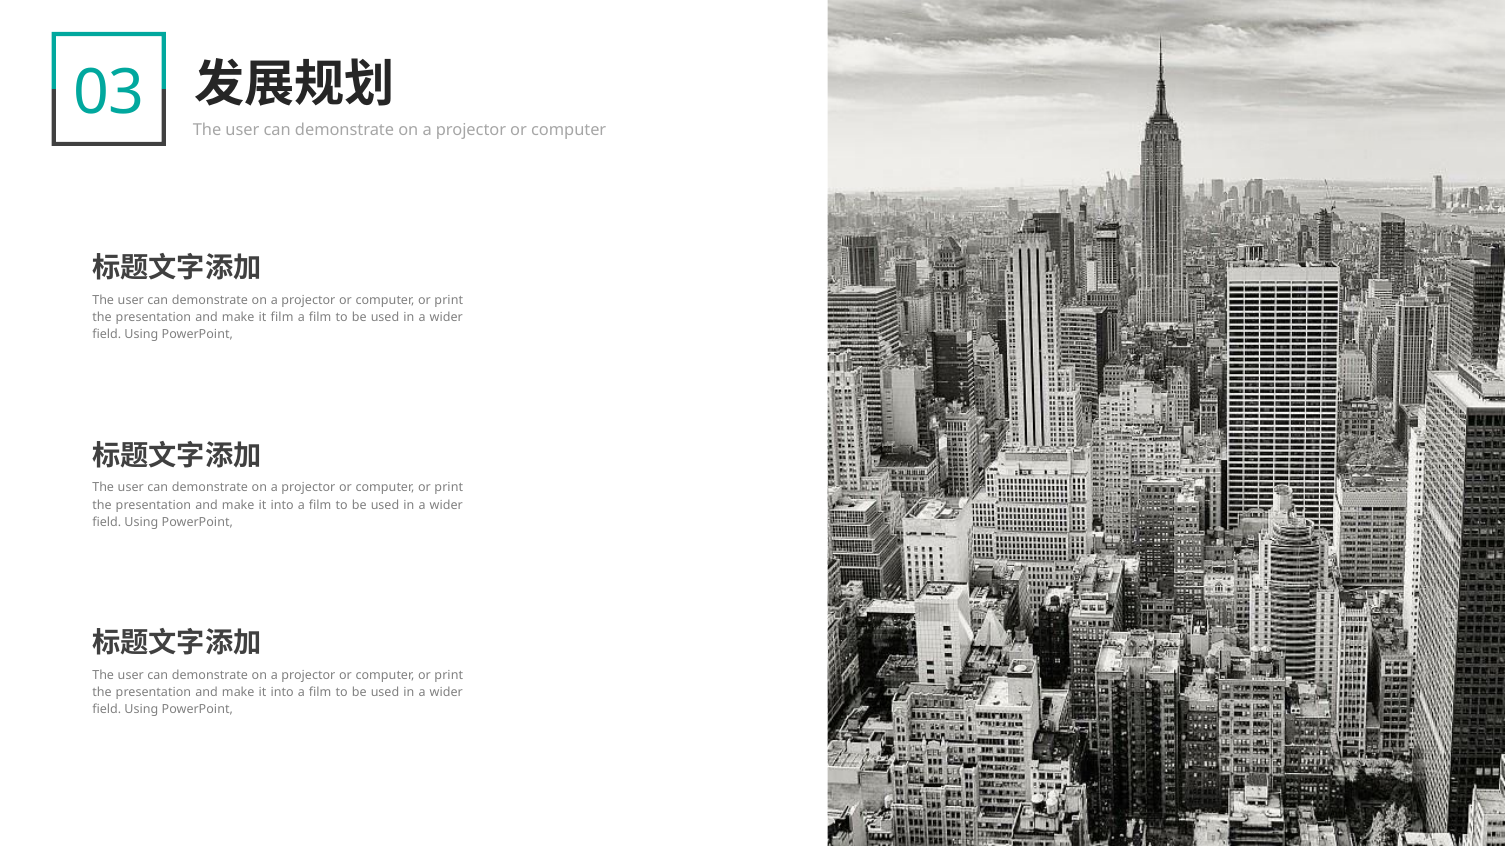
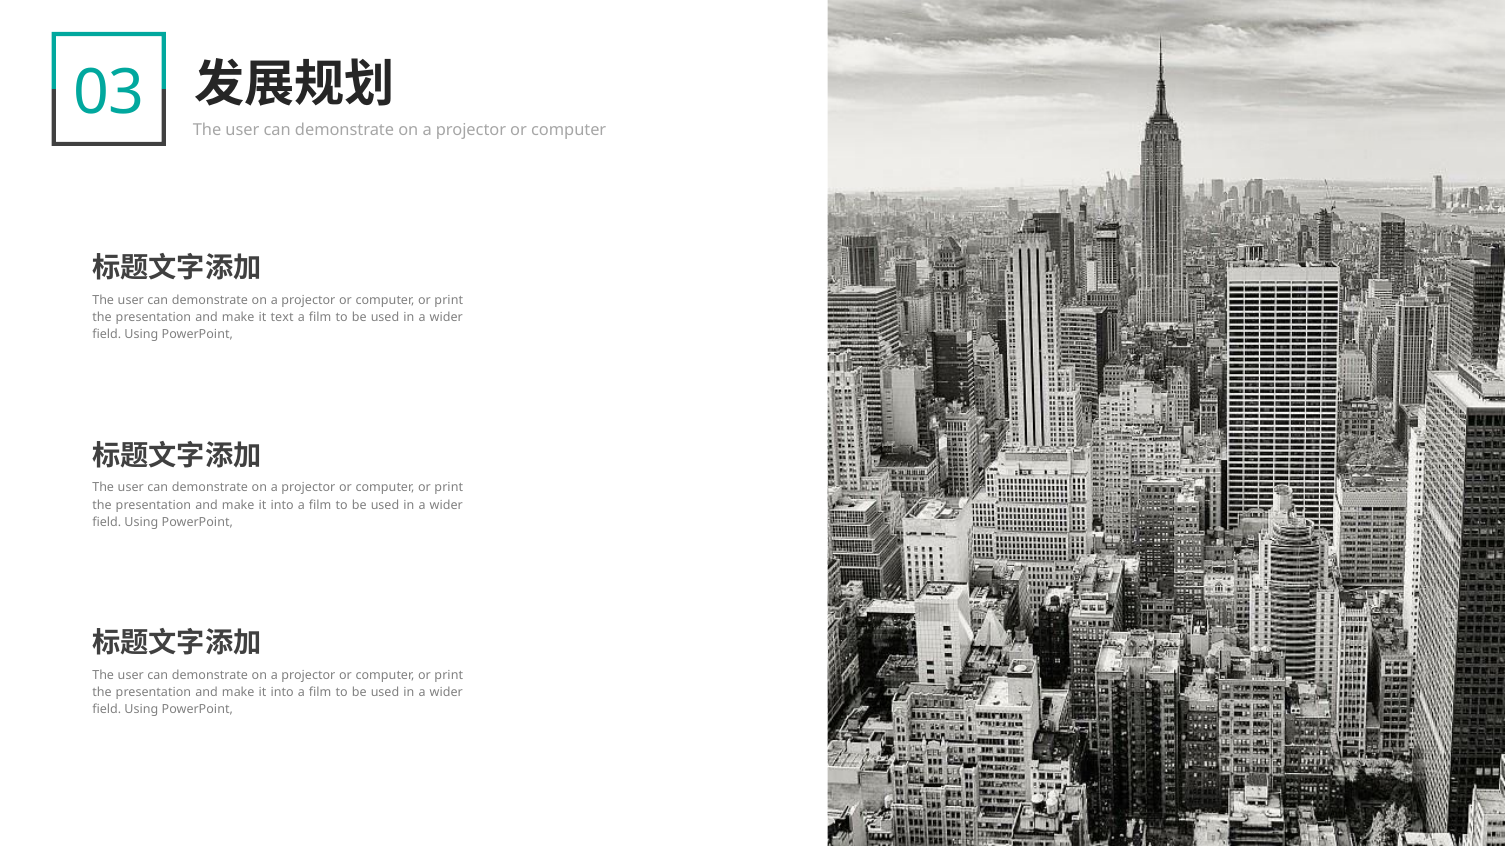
it film: film -> text
